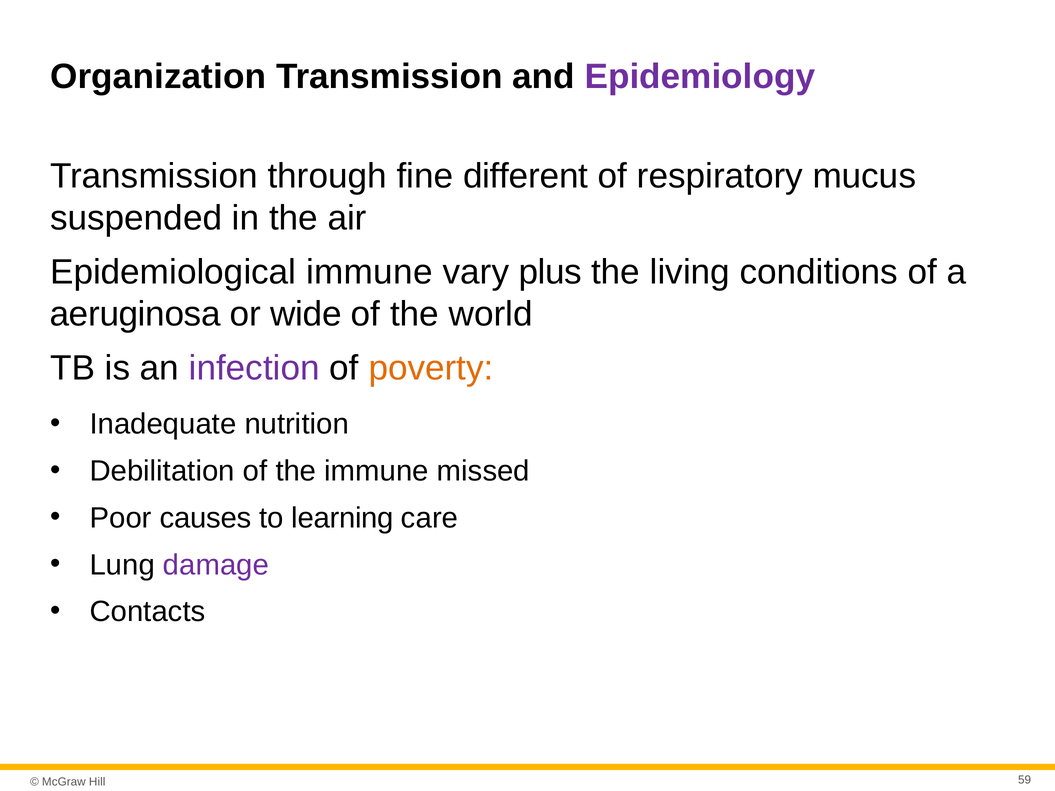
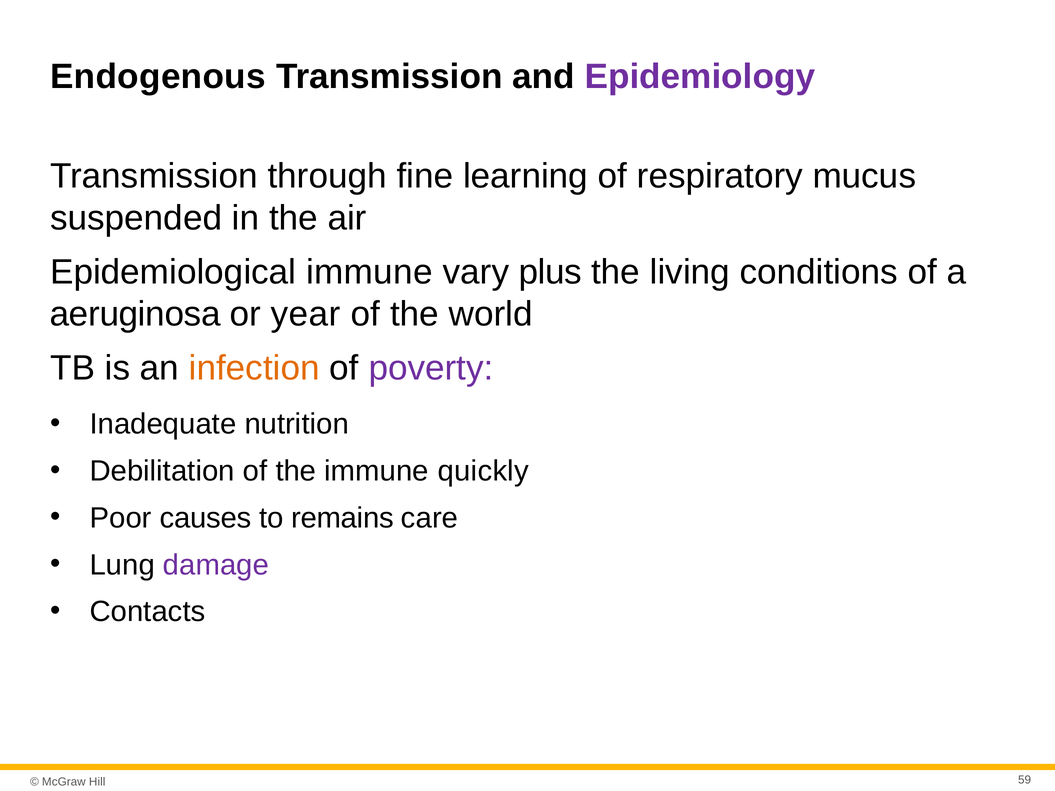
Organization: Organization -> Endogenous
different: different -> learning
wide: wide -> year
infection colour: purple -> orange
poverty colour: orange -> purple
missed: missed -> quickly
learning: learning -> remains
